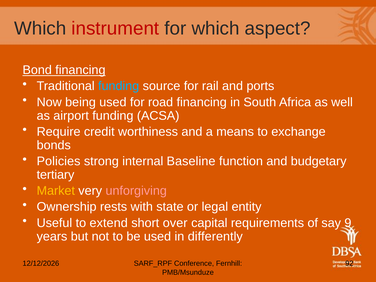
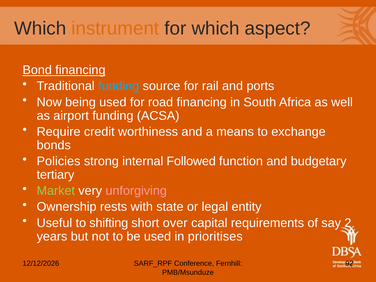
instrument colour: red -> orange
Baseline: Baseline -> Followed
Market colour: yellow -> light green
extend: extend -> shifting
9: 9 -> 2
differently: differently -> prioritises
